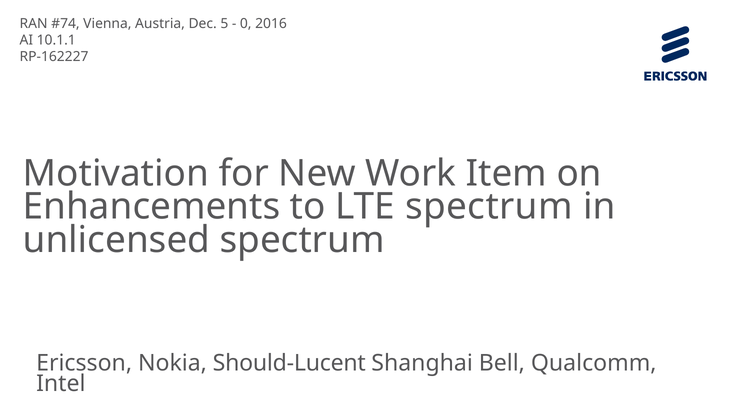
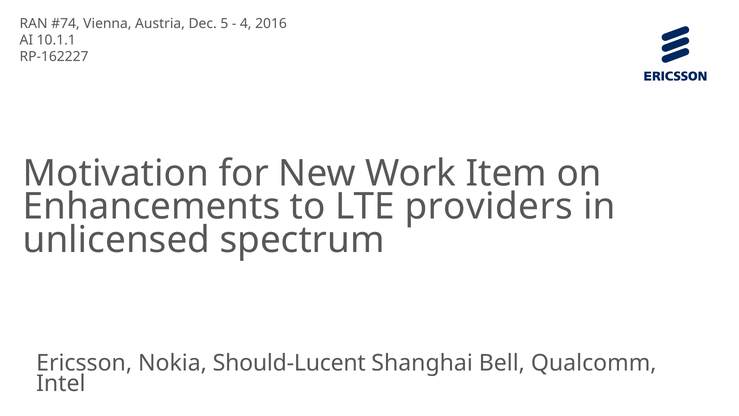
0: 0 -> 4
LTE spectrum: spectrum -> providers
